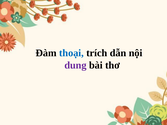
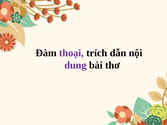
thoại colour: blue -> purple
